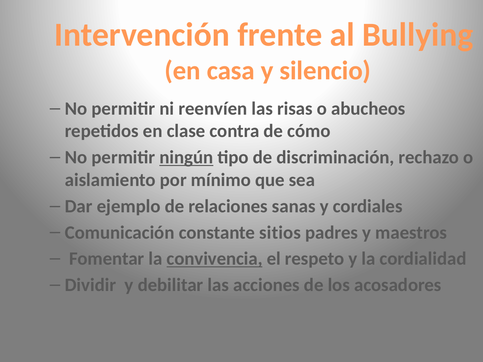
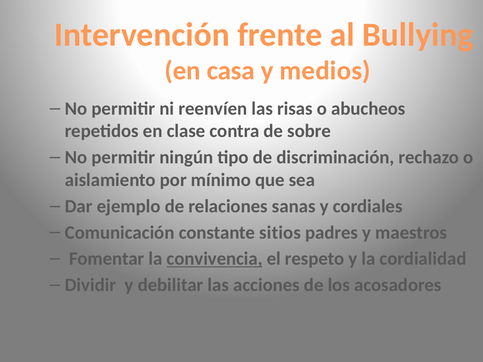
silencio: silencio -> medios
cómo: cómo -> sobre
ningún underline: present -> none
